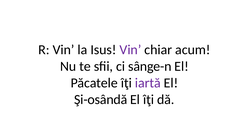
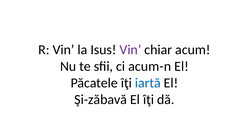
sânge-n: sânge-n -> acum-n
iartă colour: purple -> blue
Şi-osândă: Şi-osândă -> Şi-zăbavă
